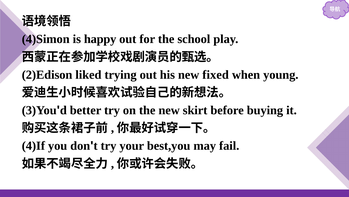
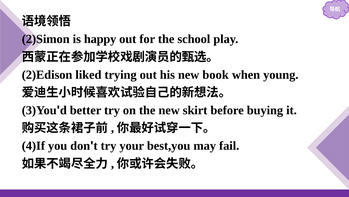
4)Simon: 4)Simon -> 2)Simon
fixed: fixed -> book
